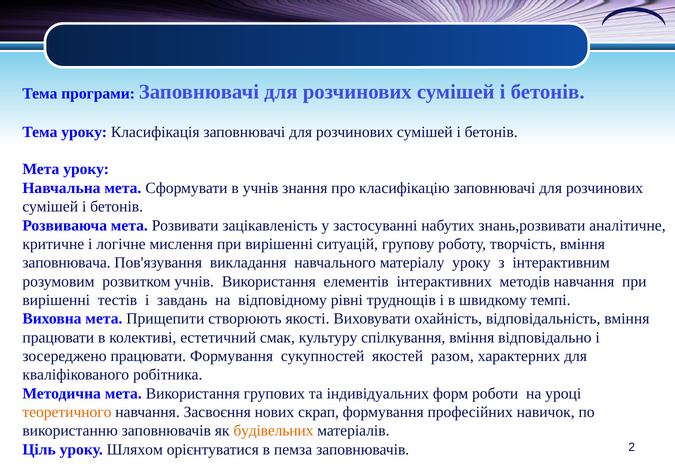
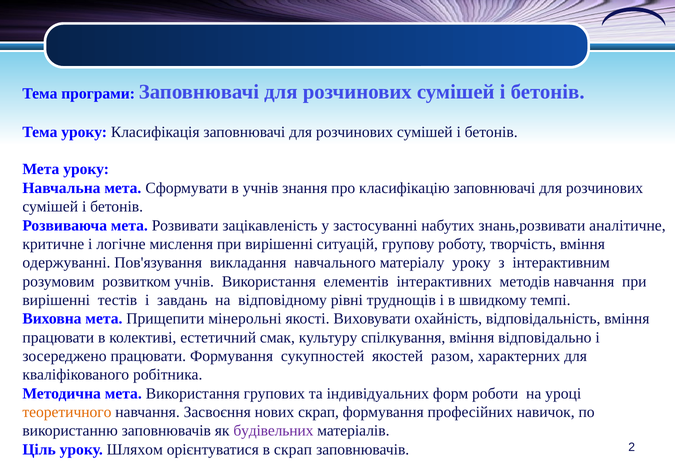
заповнювача: заповнювача -> одержуванні
створюють: створюють -> мінерольні
будівельних colour: orange -> purple
в пемза: пемза -> скрап
